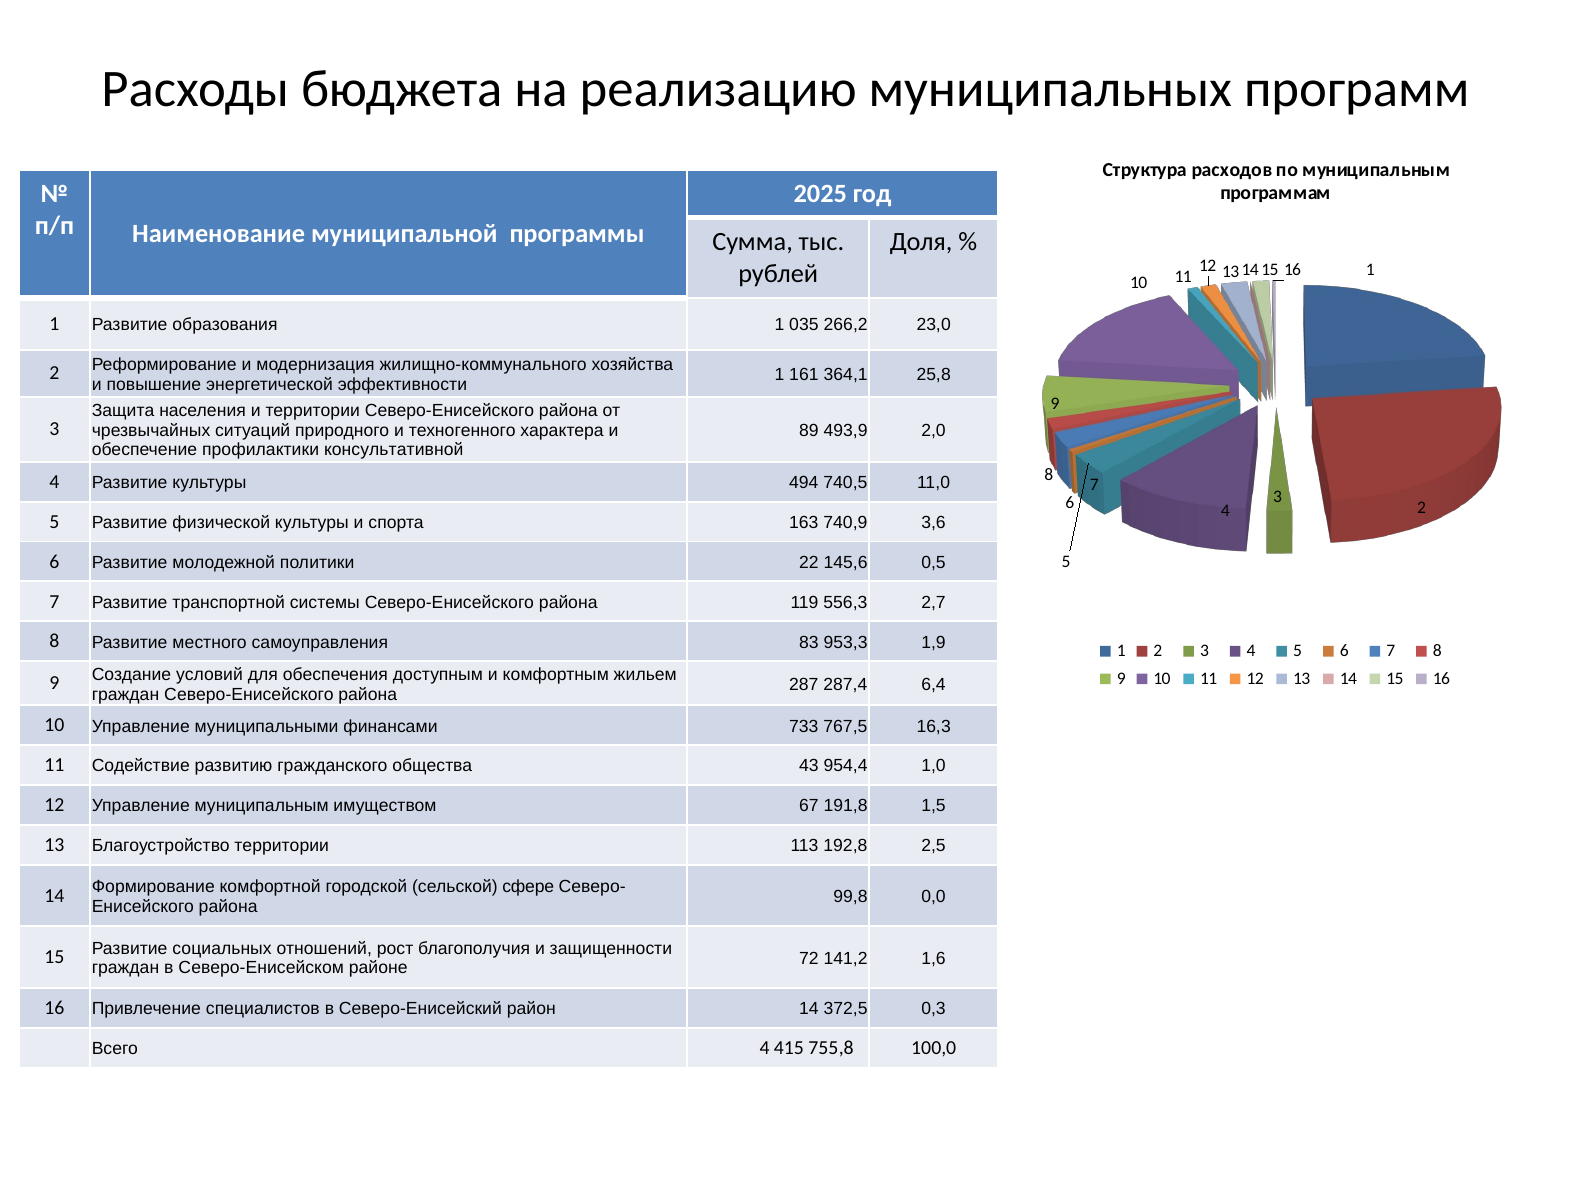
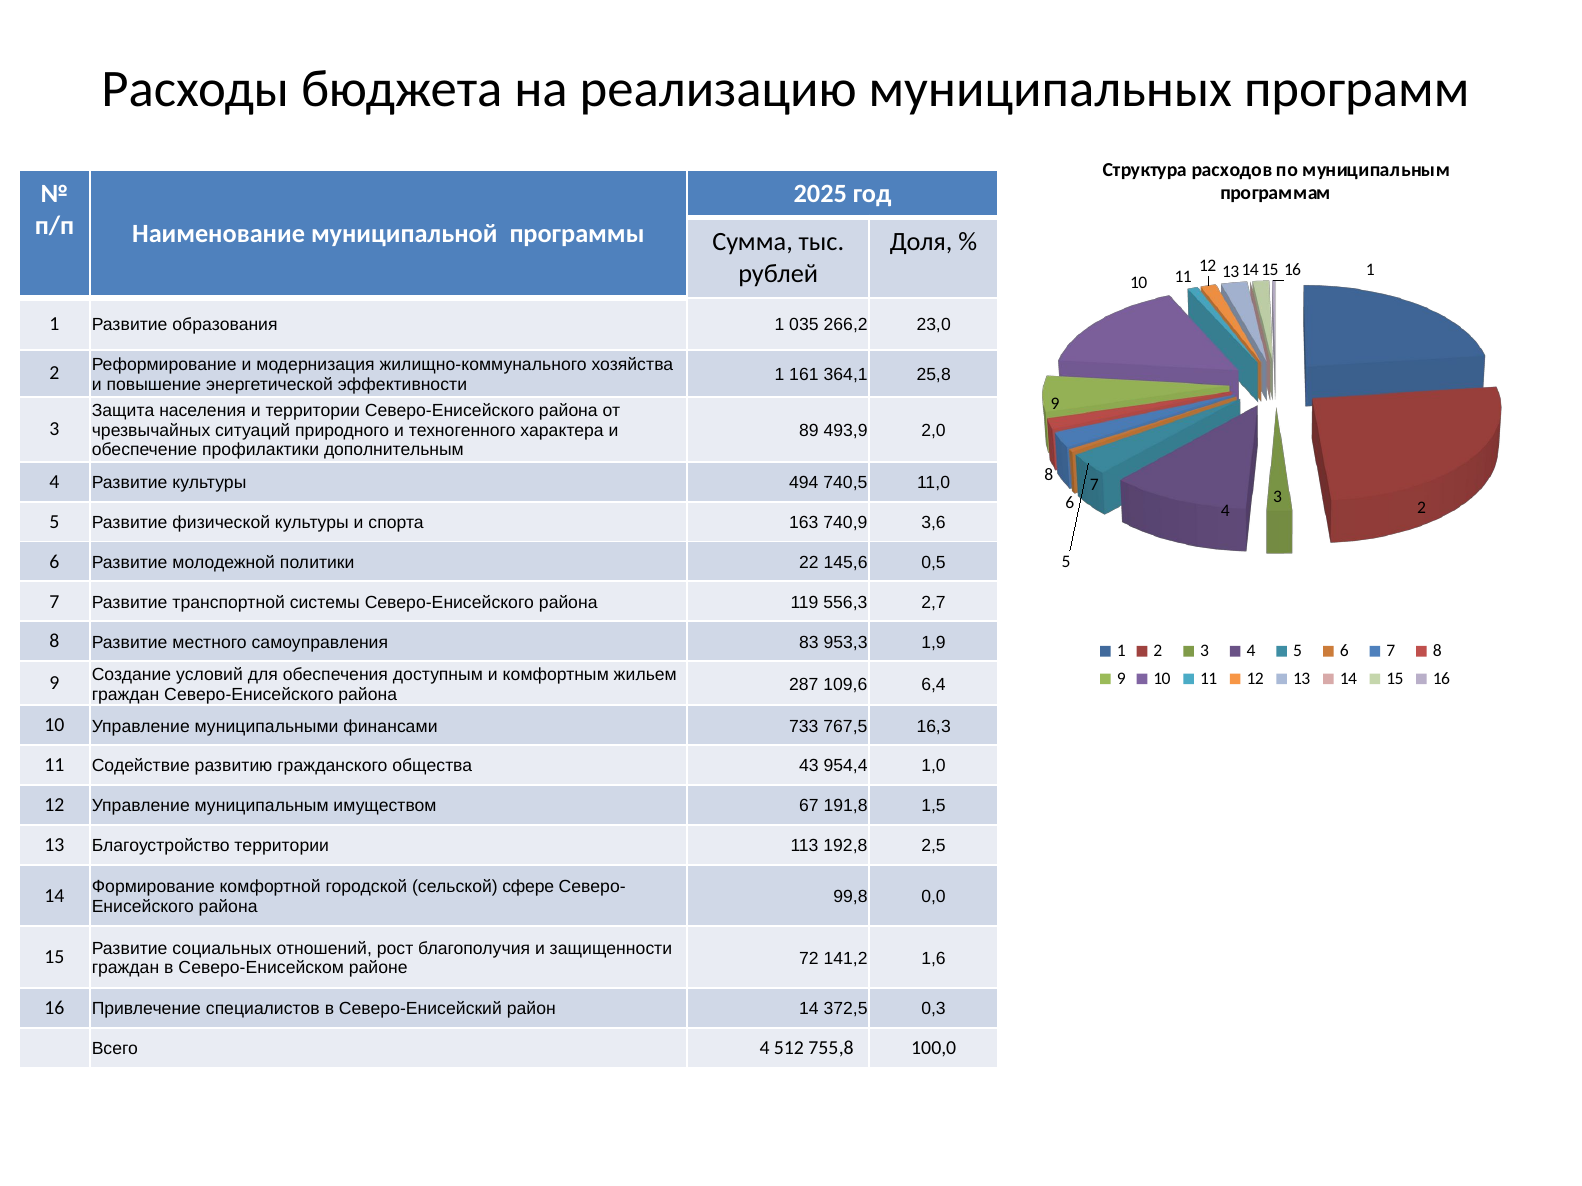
консультативной: консультативной -> дополнительным
287,4: 287,4 -> 109,6
415: 415 -> 512
